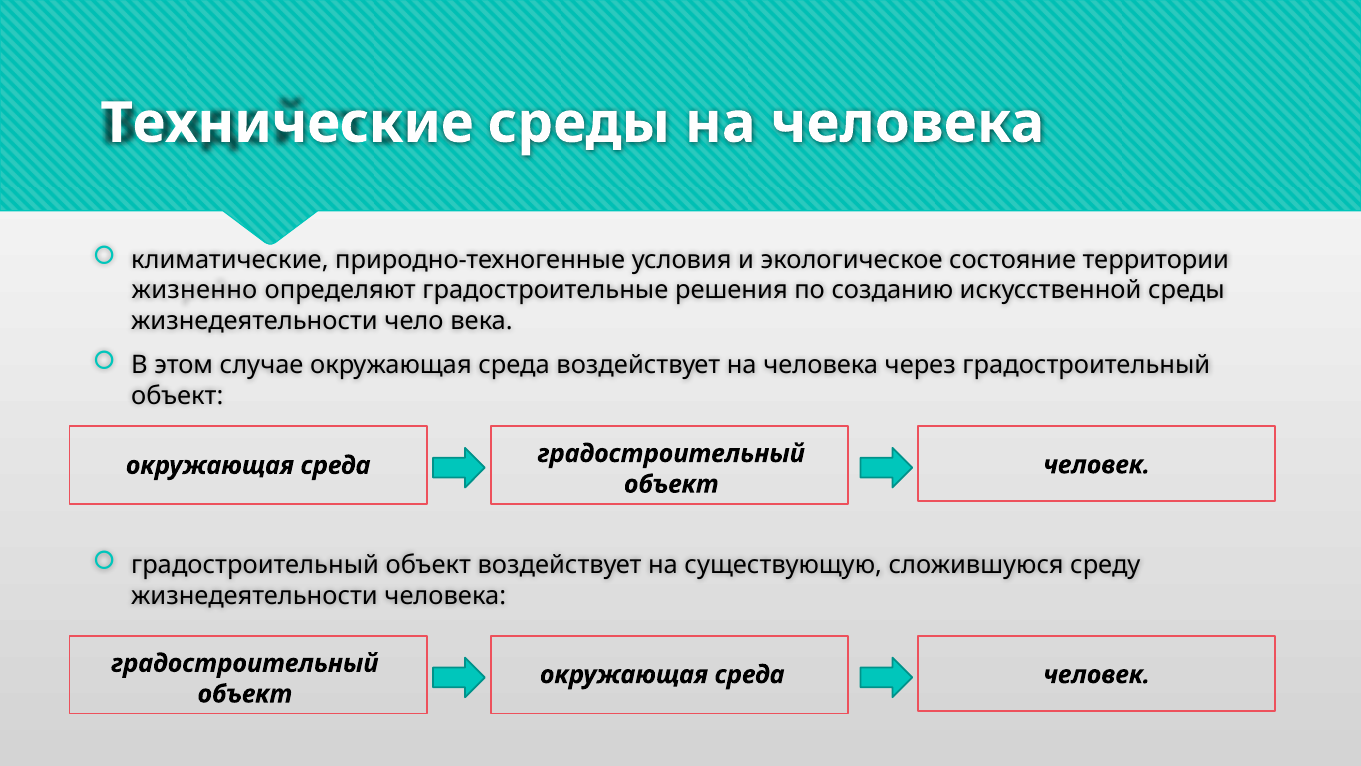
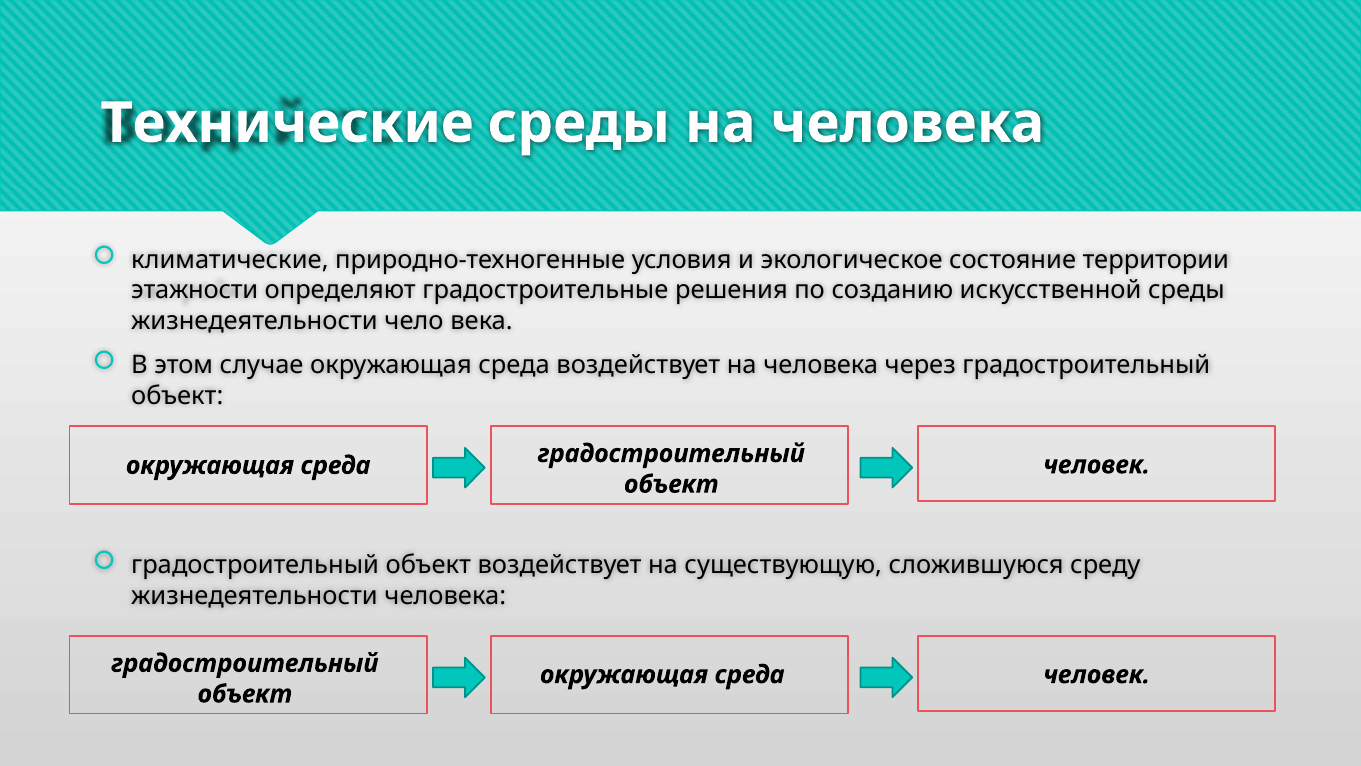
жизненно: жизненно -> этажности
